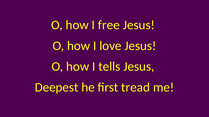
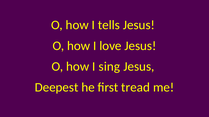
free: free -> tells
tells: tells -> sing
